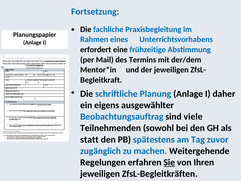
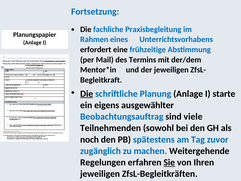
Die at (87, 94) underline: none -> present
daher: daher -> starte
statt: statt -> noch
